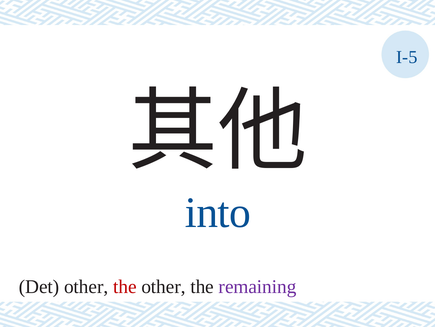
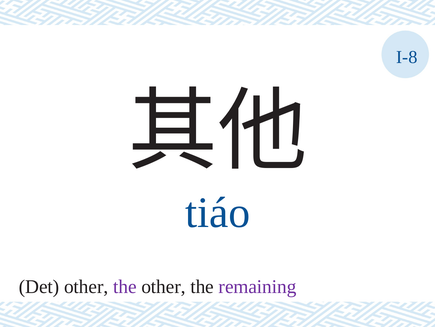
I-5: I-5 -> I-8
into: into -> tiáo
the at (125, 286) colour: red -> purple
